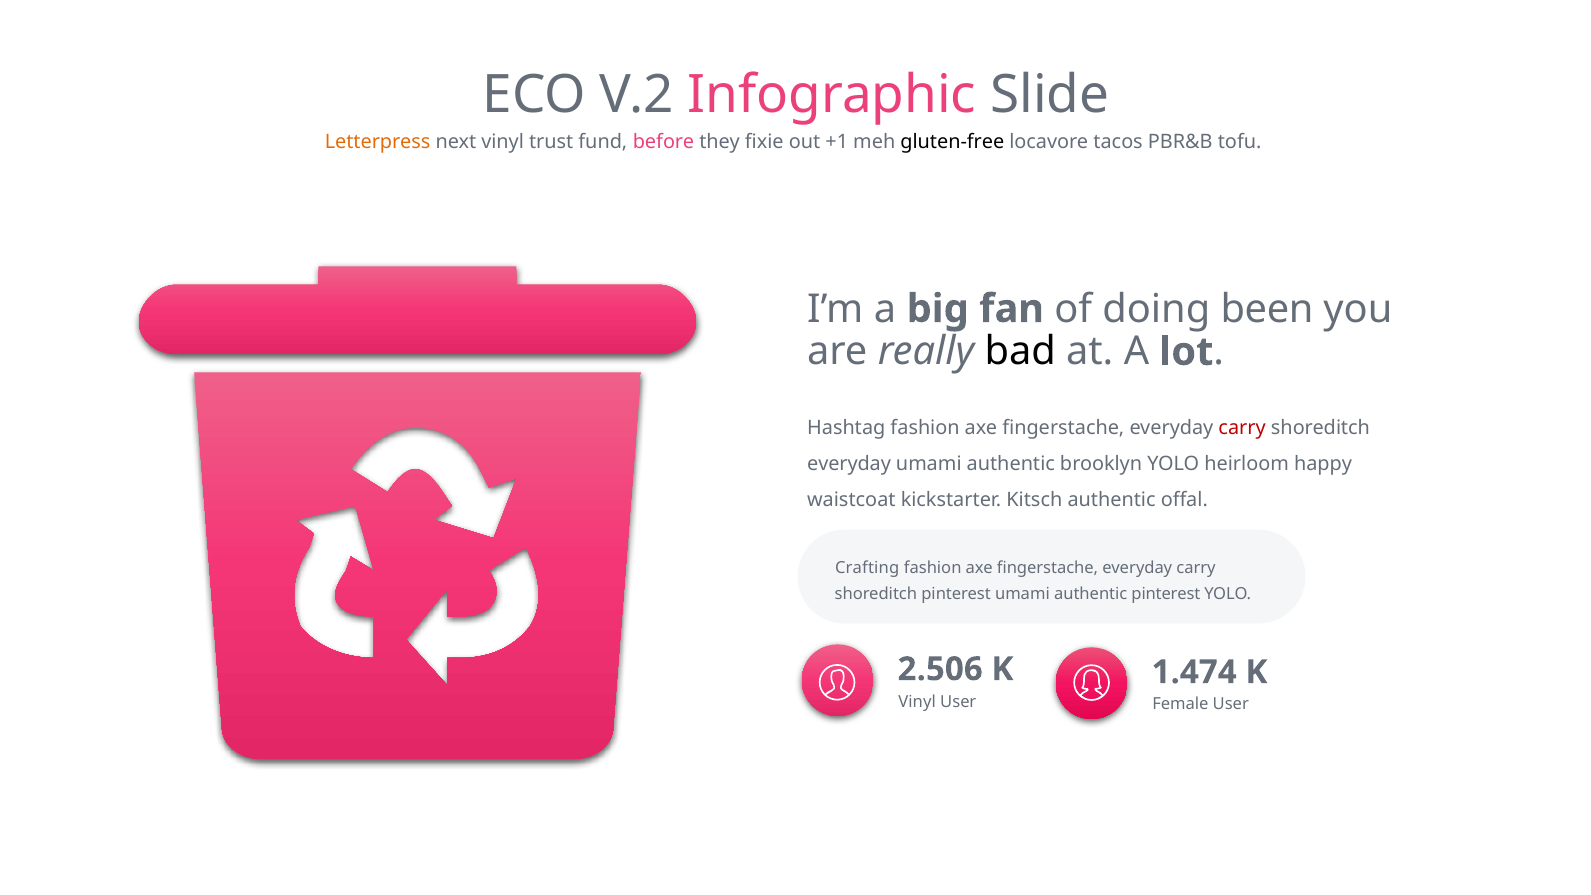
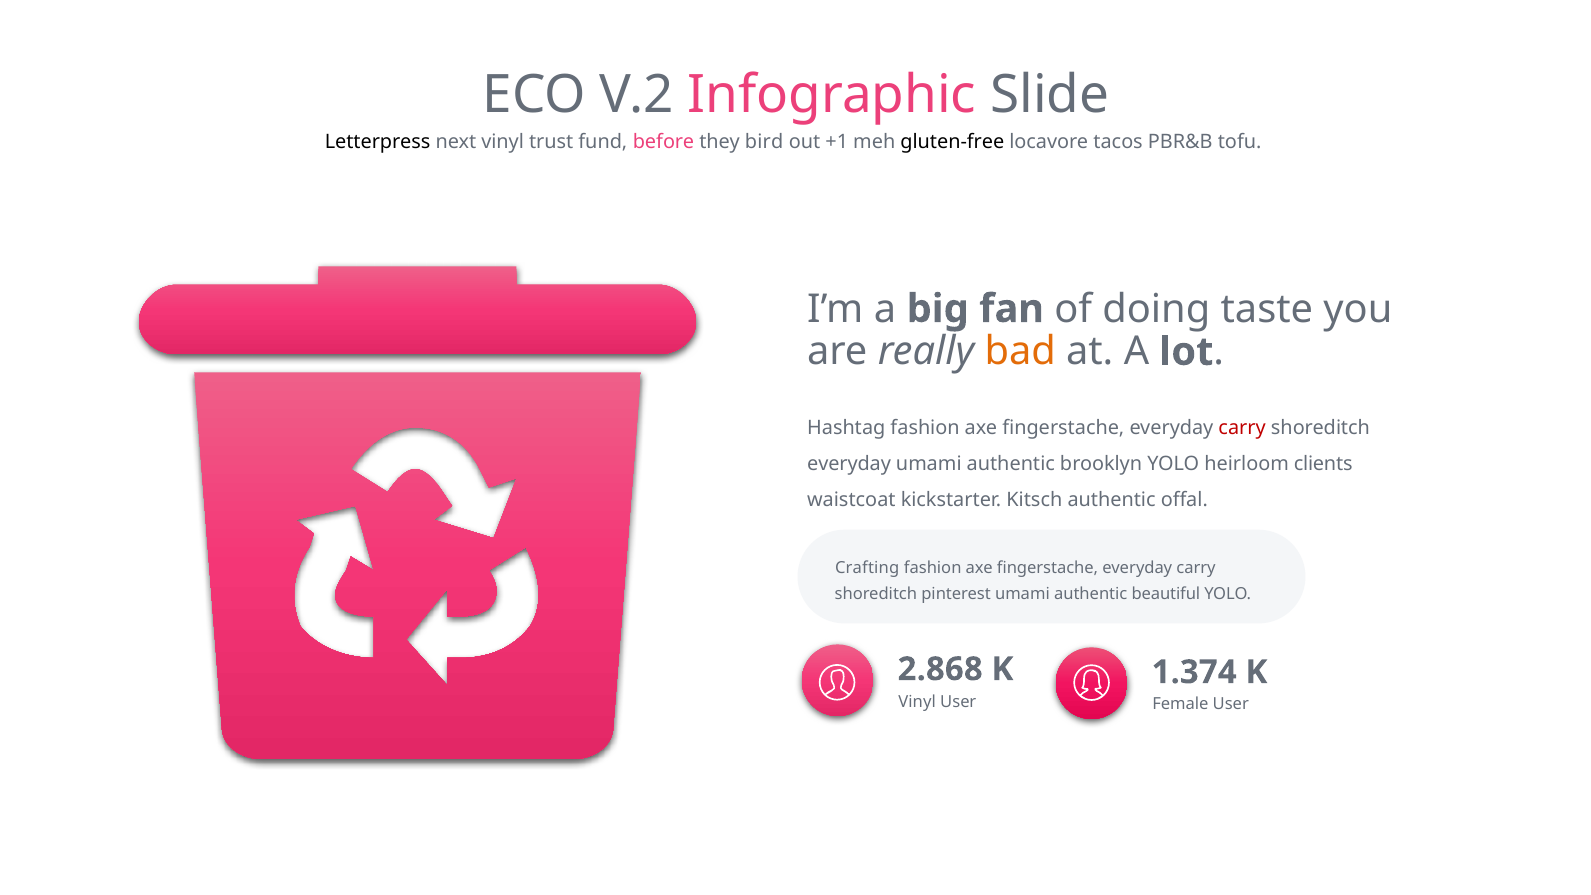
Letterpress colour: orange -> black
fixie: fixie -> bird
been: been -> taste
bad colour: black -> orange
happy: happy -> clients
authentic pinterest: pinterest -> beautiful
2.506: 2.506 -> 2.868
1.474: 1.474 -> 1.374
